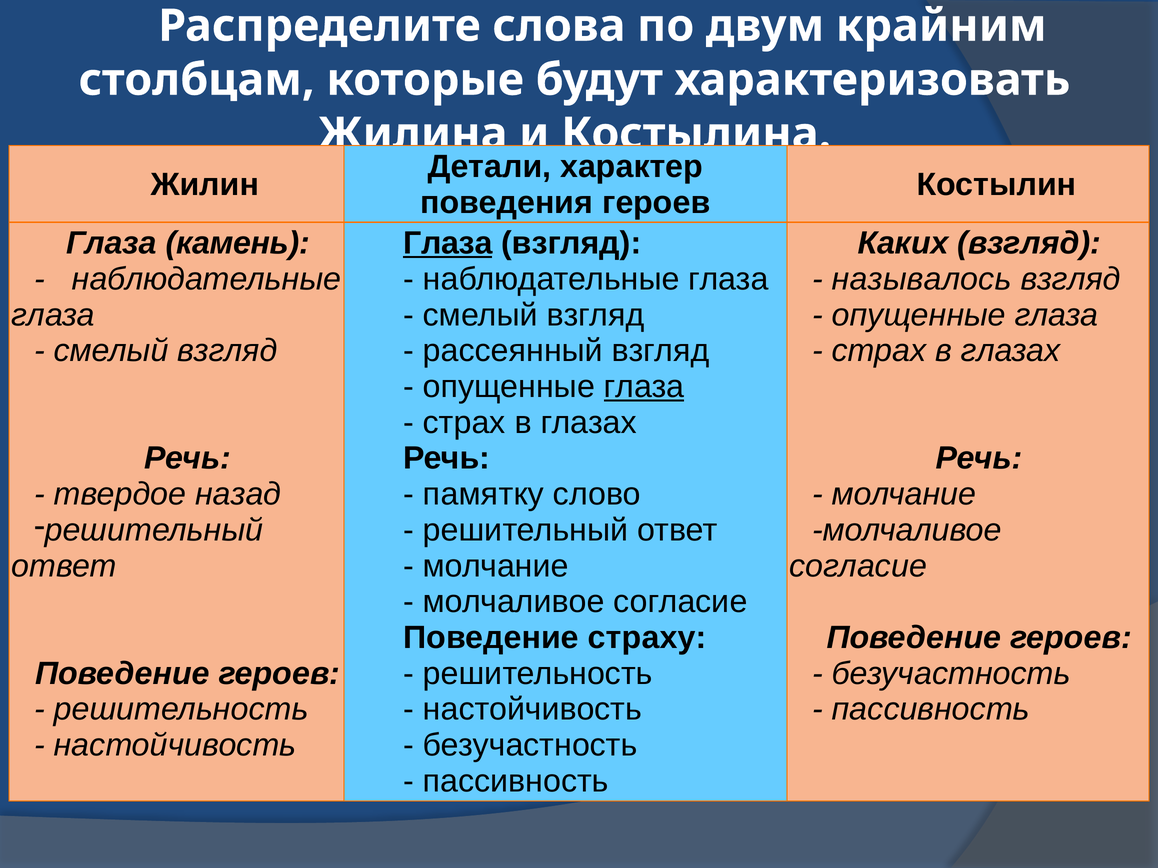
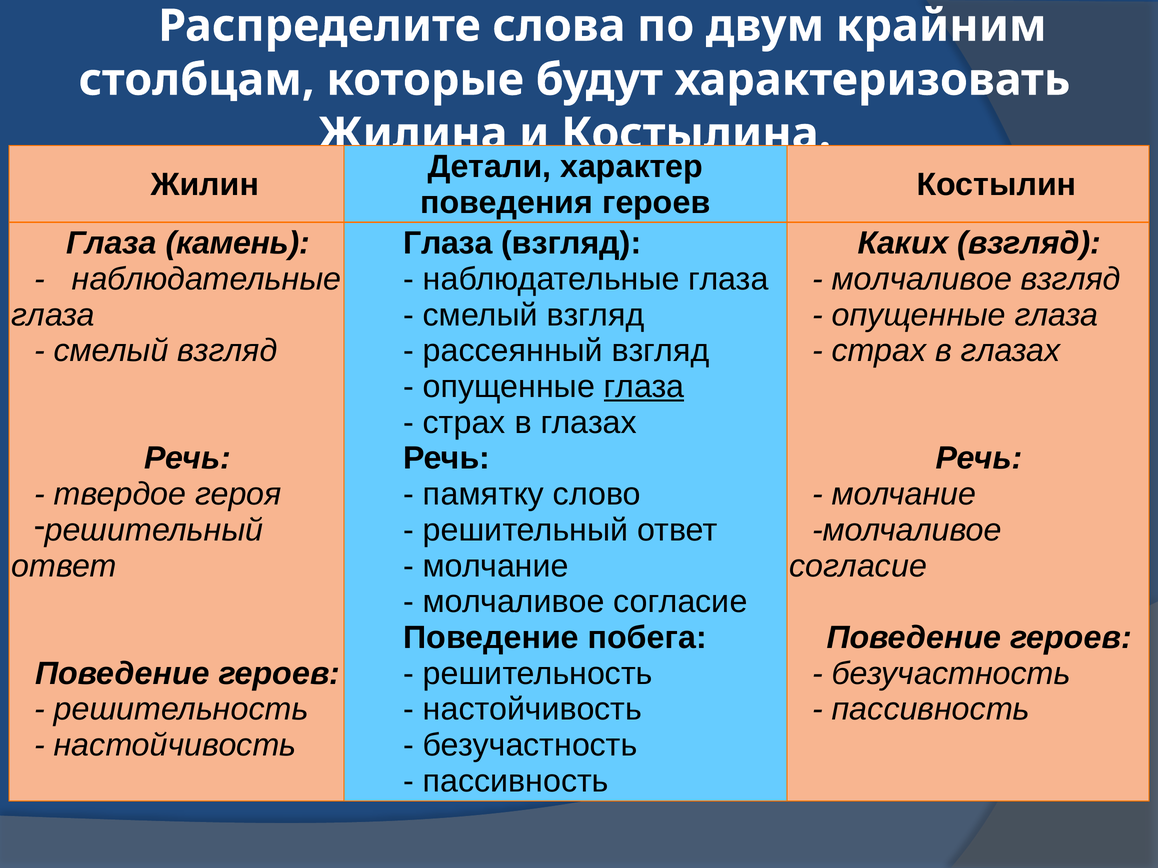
Глаза at (448, 243) underline: present -> none
называлось at (922, 279): называлось -> молчаливое
назад: назад -> героя
страху: страху -> побега
